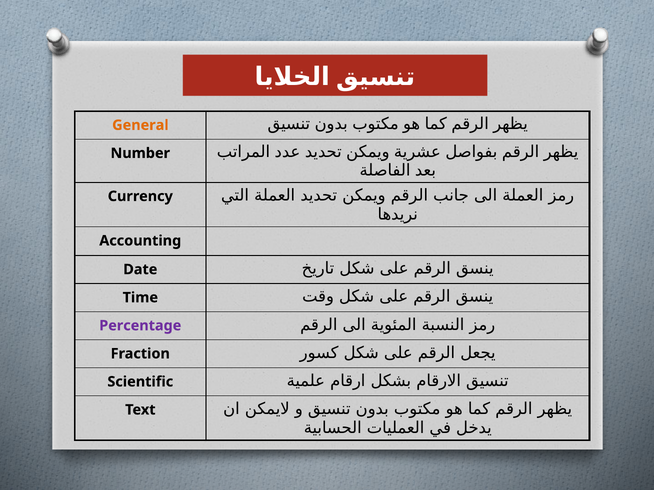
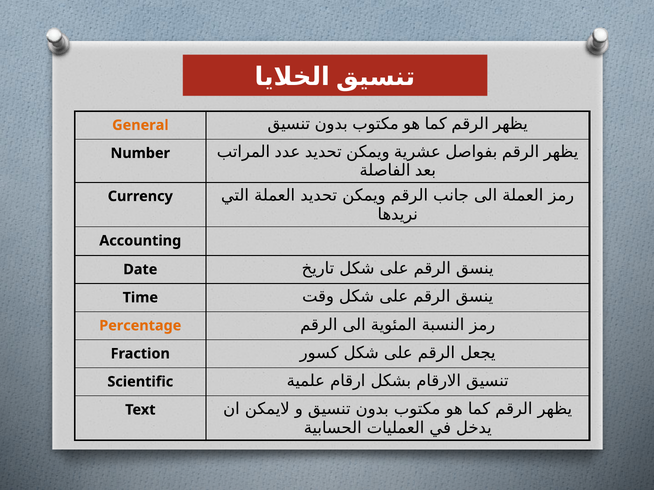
Percentage colour: purple -> orange
